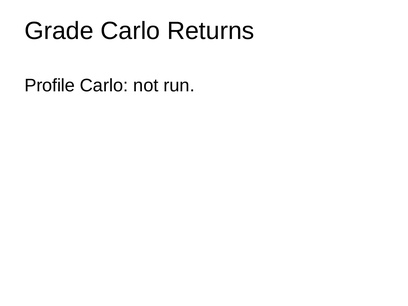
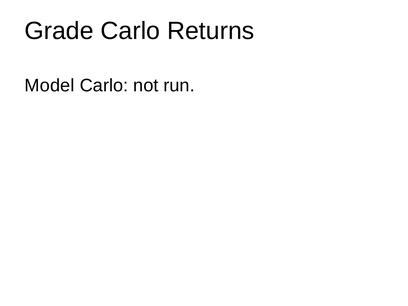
Profile: Profile -> Model
